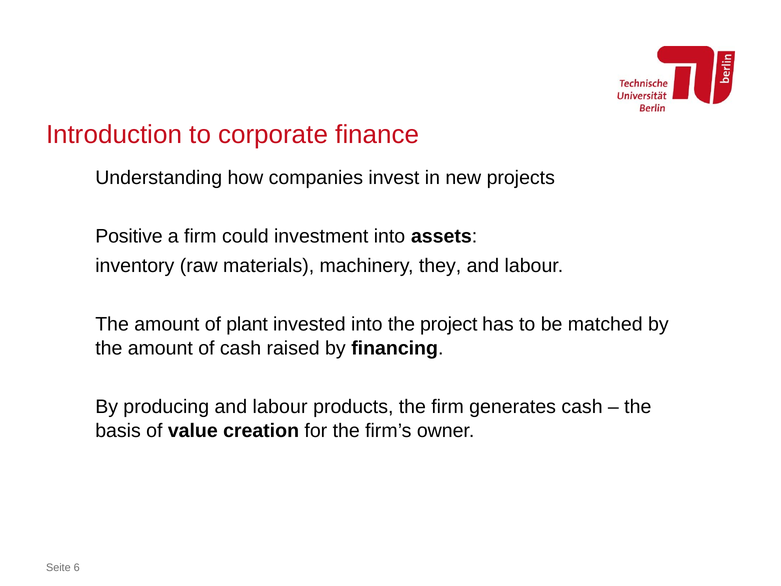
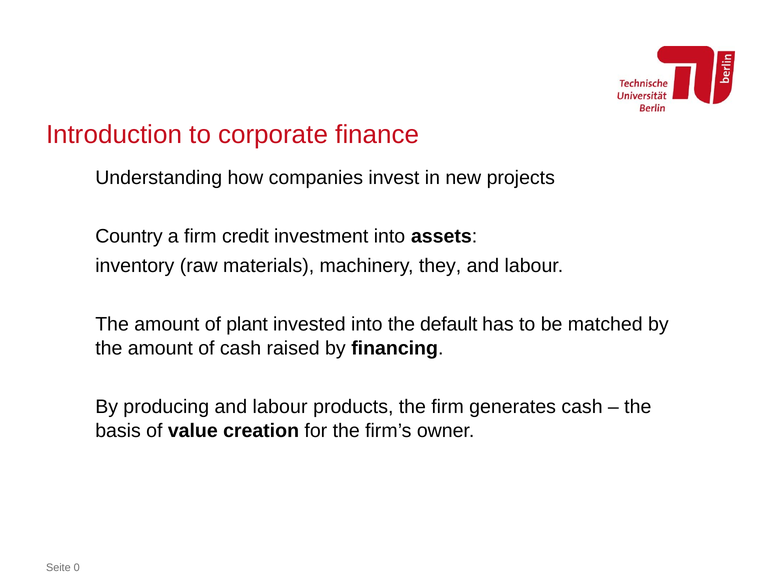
Positive: Positive -> Country
could: could -> credit
project: project -> default
6: 6 -> 0
